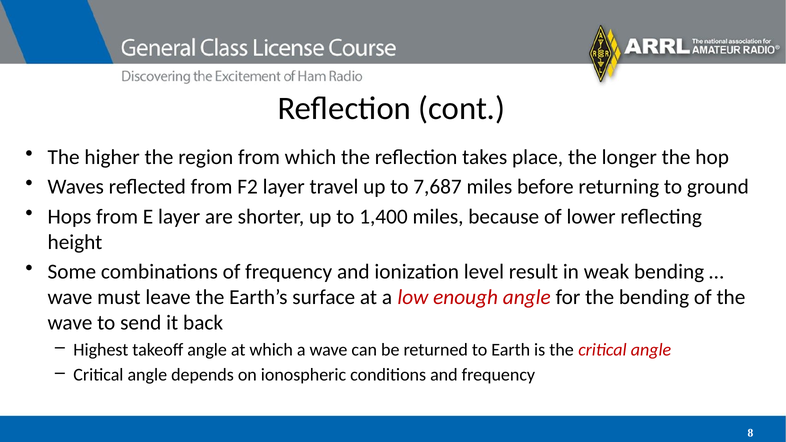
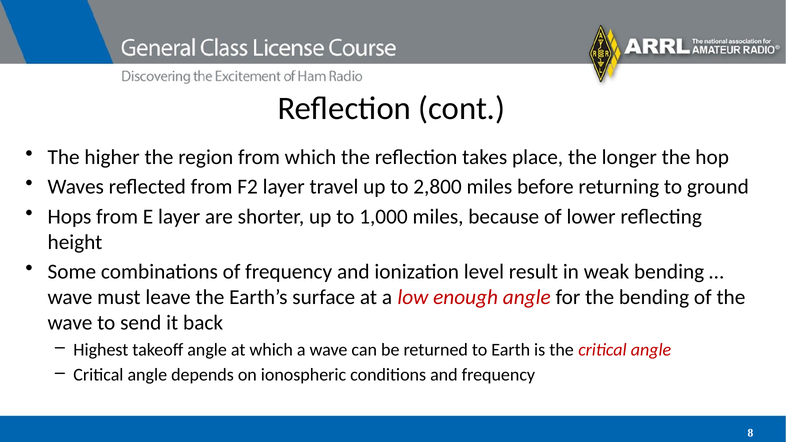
7,687: 7,687 -> 2,800
1,400: 1,400 -> 1,000
